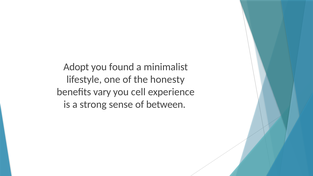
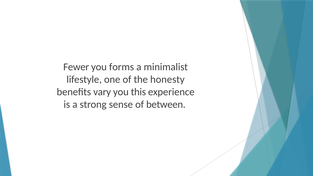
Adopt: Adopt -> Fewer
found: found -> forms
cell: cell -> this
